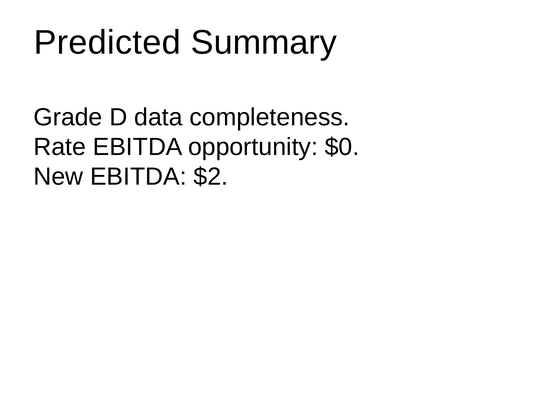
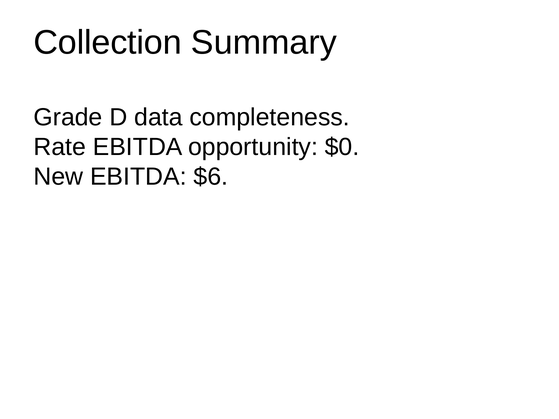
Predicted: Predicted -> Collection
$2: $2 -> $6
